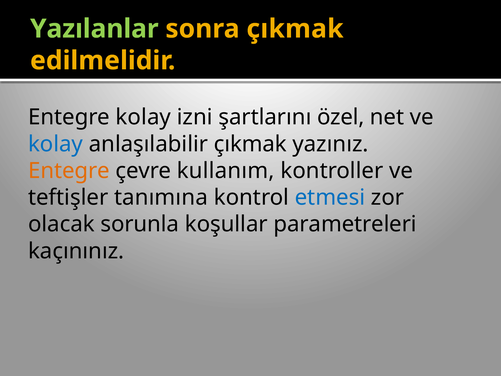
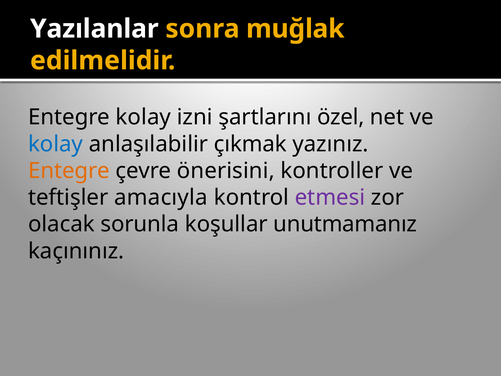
Yazılanlar colour: light green -> white
sonra çıkmak: çıkmak -> muğlak
kullanım: kullanım -> önerisini
tanımına: tanımına -> amacıyla
etmesi colour: blue -> purple
parametreleri: parametreleri -> unutmamanız
